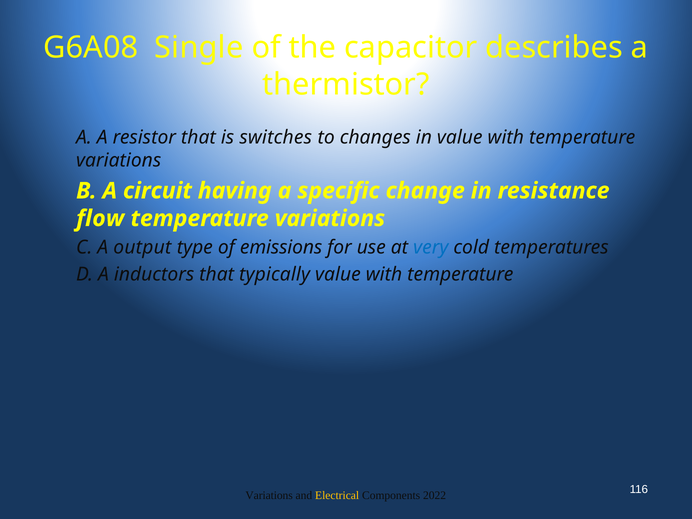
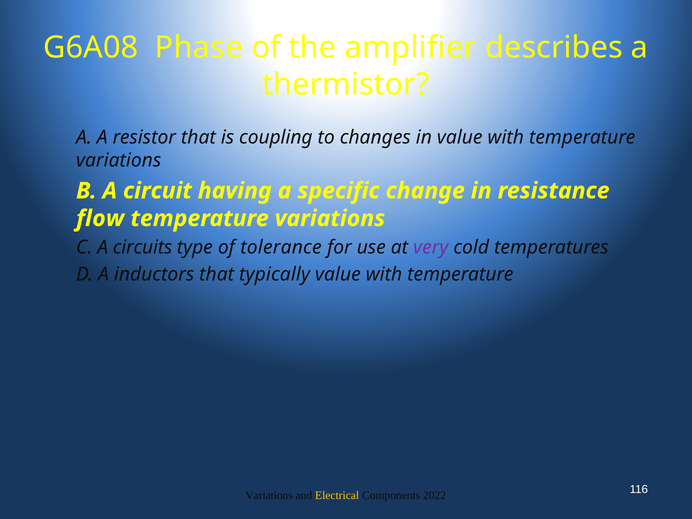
Single: Single -> Phase
capacitor: capacitor -> amplifier
switches: switches -> coupling
output: output -> circuits
emissions: emissions -> tolerance
very colour: blue -> purple
